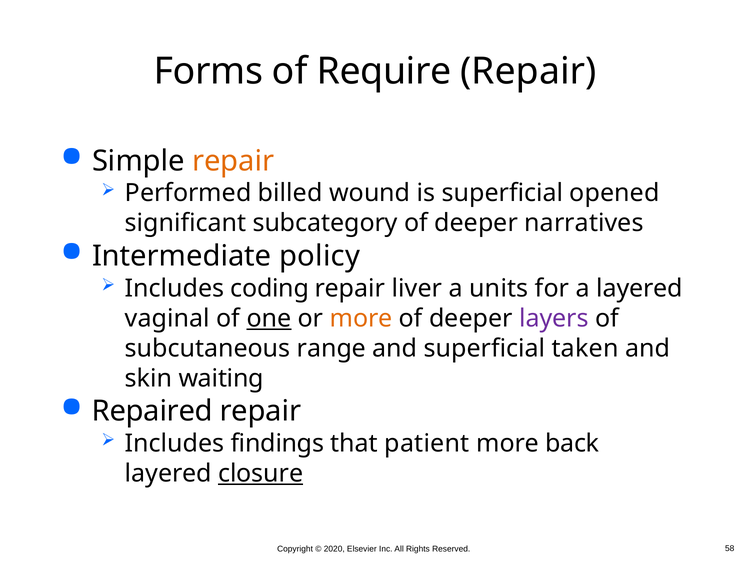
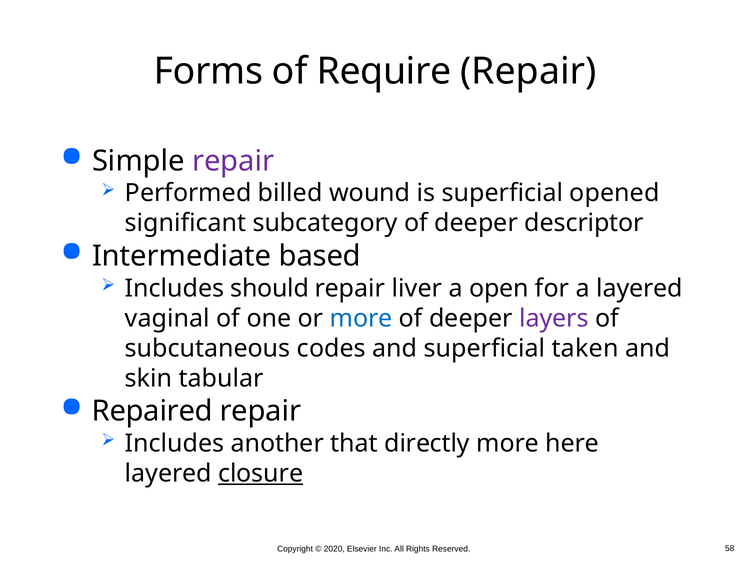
repair at (233, 161) colour: orange -> purple
narratives: narratives -> descriptor
policy: policy -> based
coding: coding -> should
units: units -> open
one underline: present -> none
more at (361, 318) colour: orange -> blue
range: range -> codes
waiting: waiting -> tabular
findings: findings -> another
patient: patient -> directly
back: back -> here
